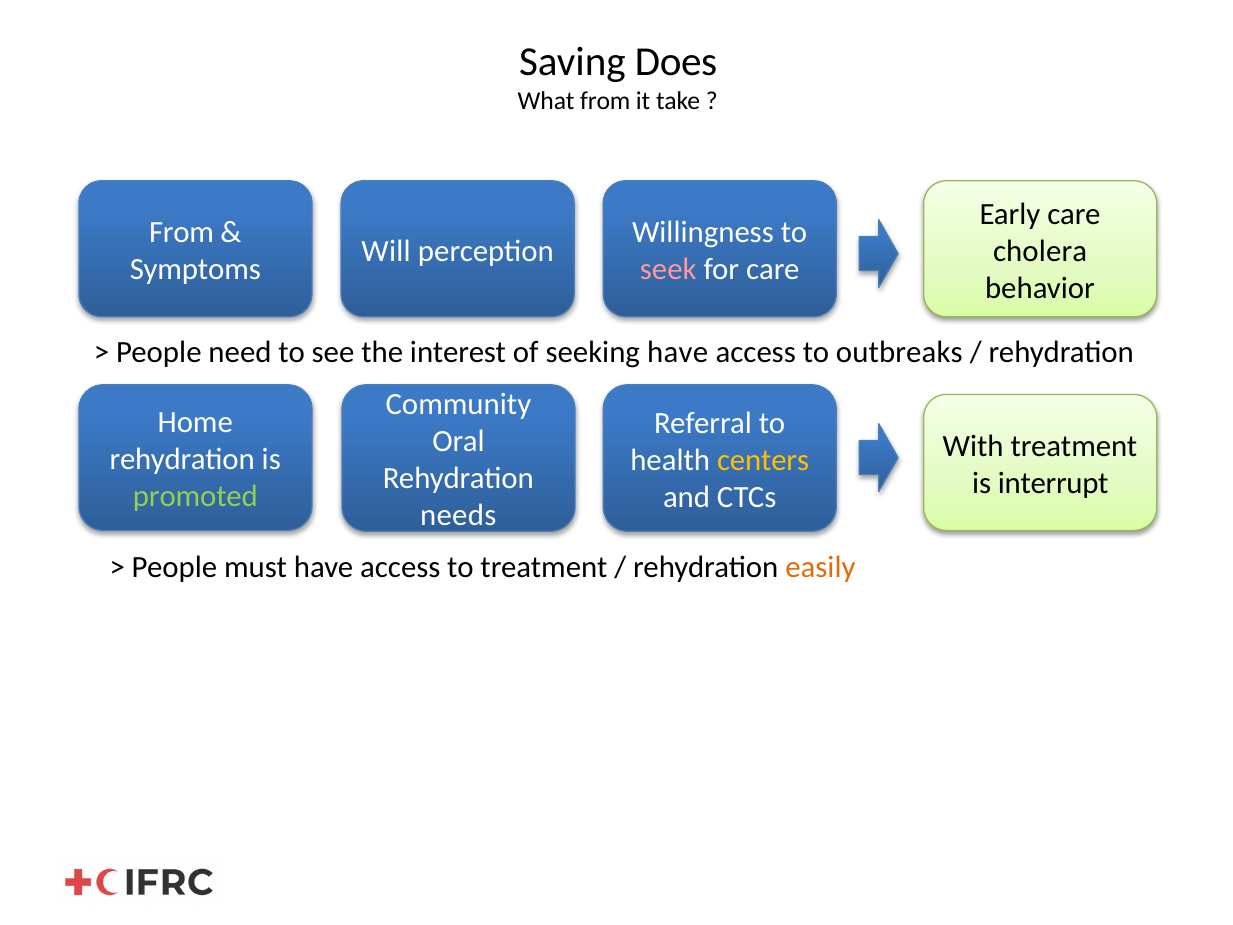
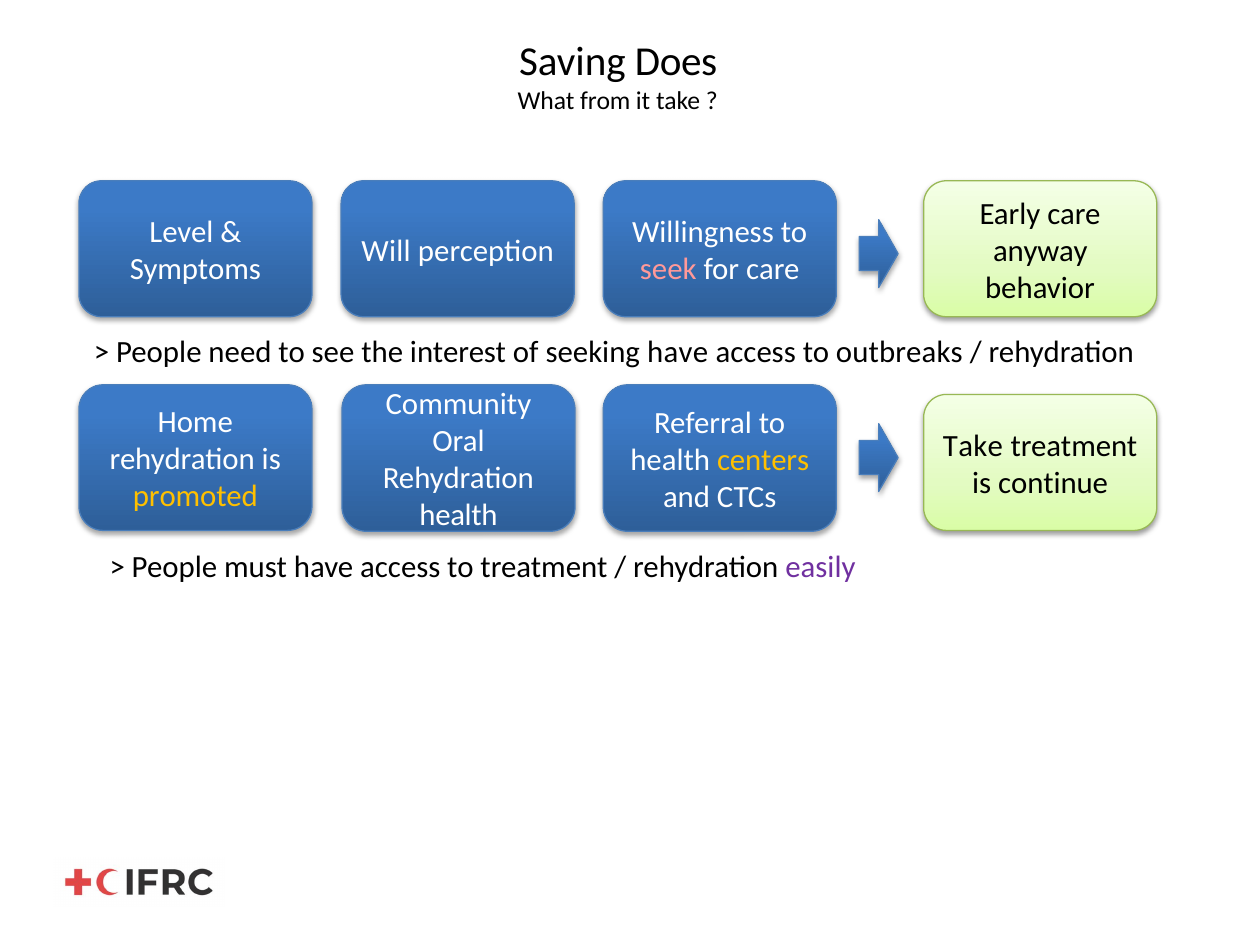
From at (182, 232): From -> Level
cholera: cholera -> anyway
With at (973, 446): With -> Take
interrupt: interrupt -> continue
promoted colour: light green -> yellow
needs at (458, 516): needs -> health
easily colour: orange -> purple
